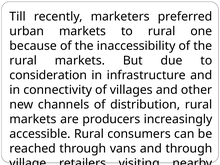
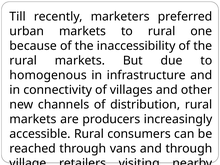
consideration: consideration -> homogenous
